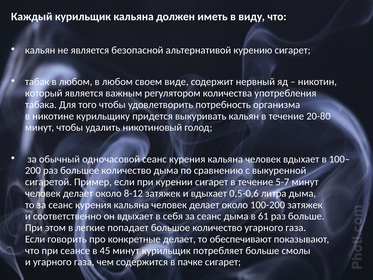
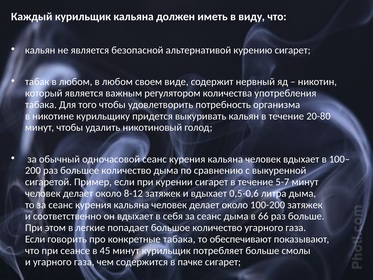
61: 61 -> 66
конкретные делает: делает -> табака
